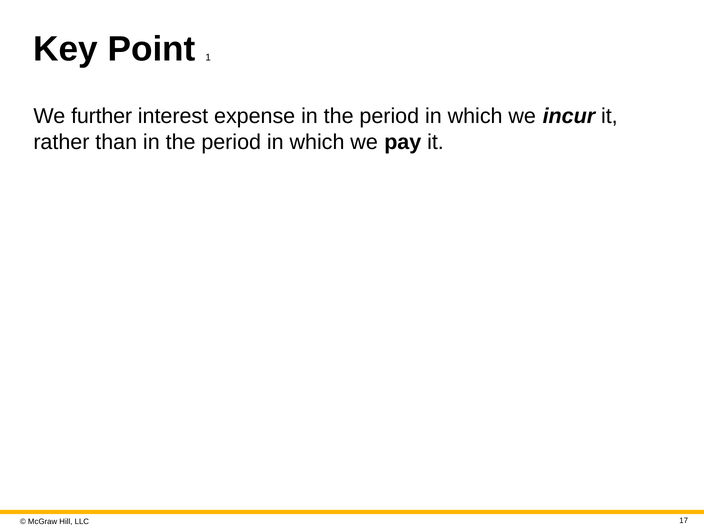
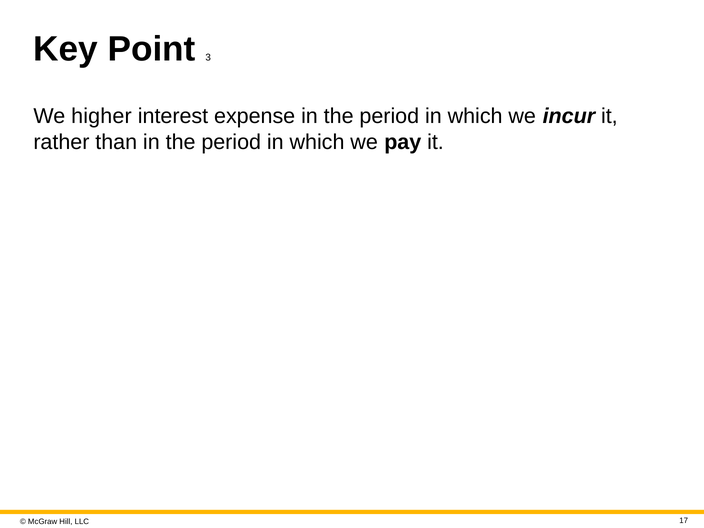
1: 1 -> 3
further: further -> higher
